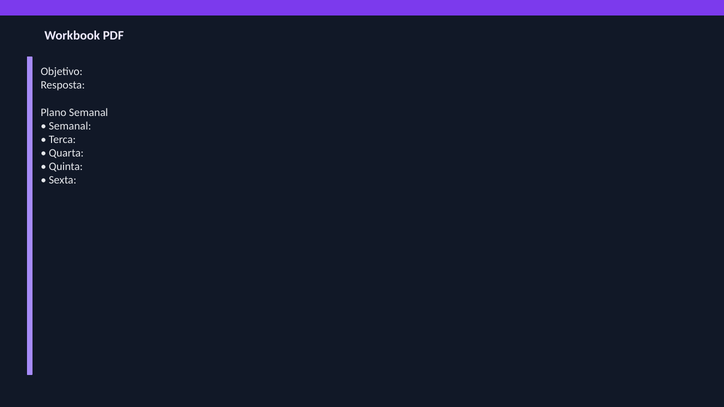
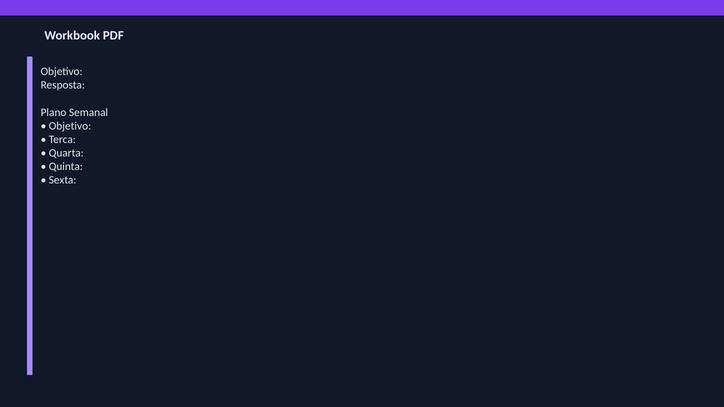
Semanal at (70, 126): Semanal -> Objetivo
